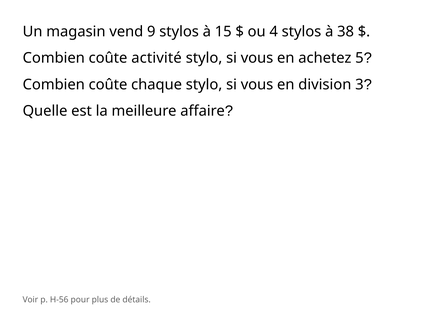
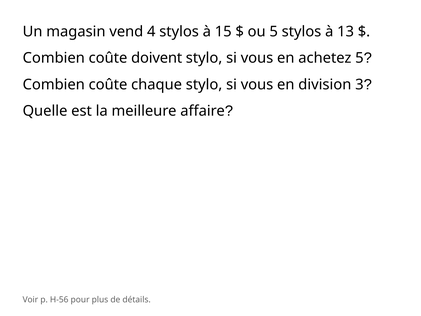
9: 9 -> 4
ou 4: 4 -> 5
38: 38 -> 13
activité: activité -> doivent
